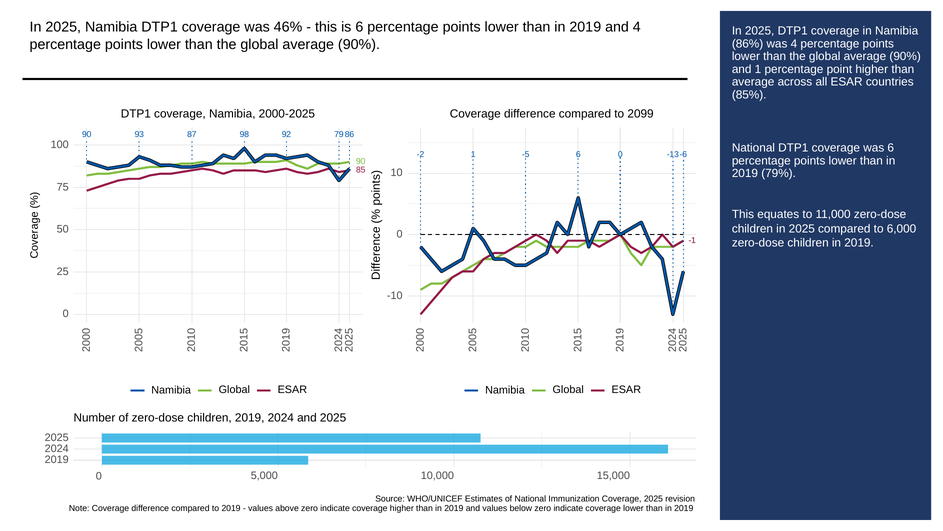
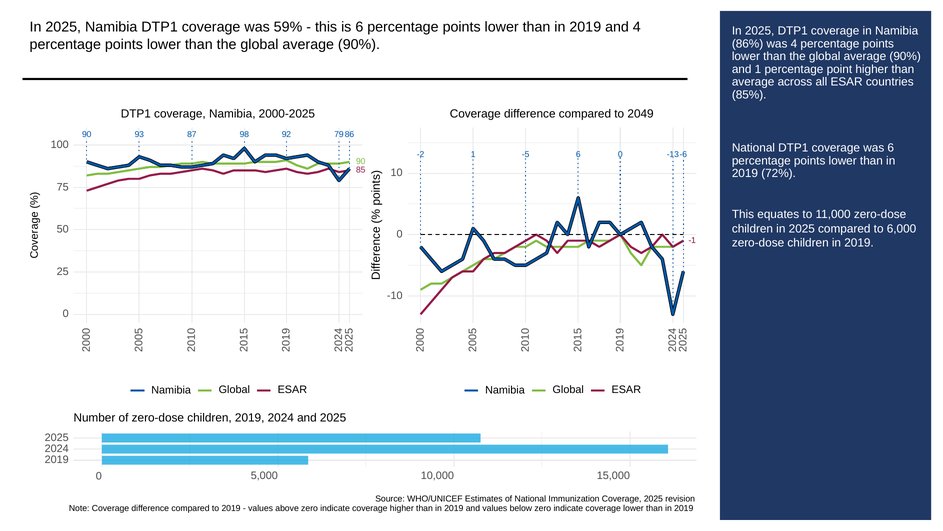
46%: 46% -> 59%
2099: 2099 -> 2049
79%: 79% -> 72%
